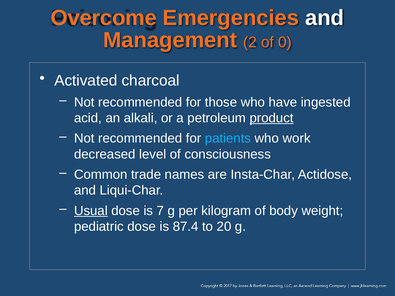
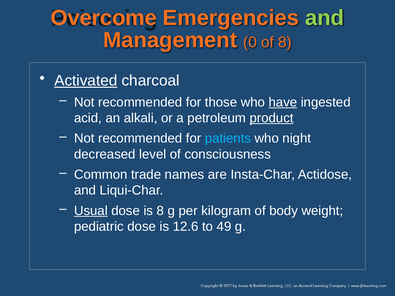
and at (325, 18) colour: white -> light green
2: 2 -> 0
of 0: 0 -> 8
Activated underline: none -> present
have underline: none -> present
work: work -> night
is 7: 7 -> 8
87.4: 87.4 -> 12.6
20: 20 -> 49
